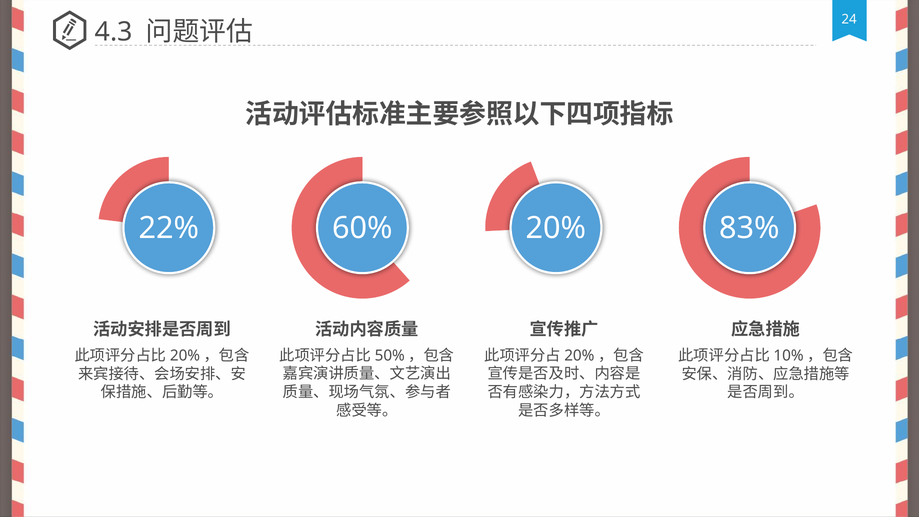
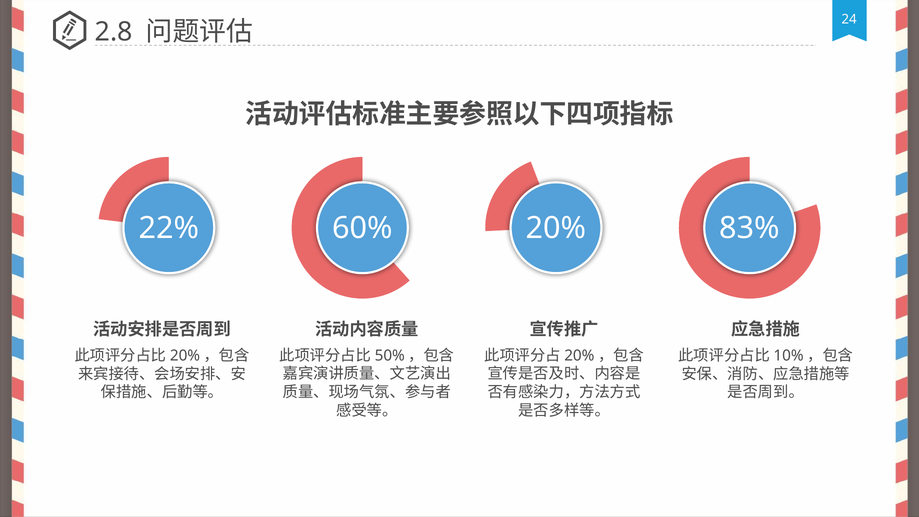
4.3: 4.3 -> 2.8
